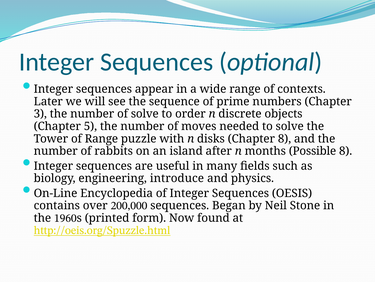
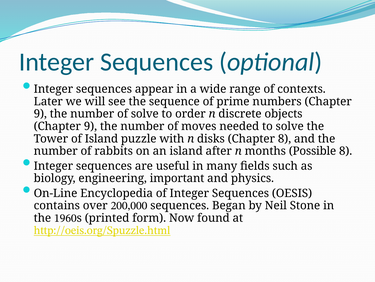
3 at (40, 114): 3 -> 9
5 at (90, 126): 5 -> 9
of Range: Range -> Island
introduce: introduce -> important
